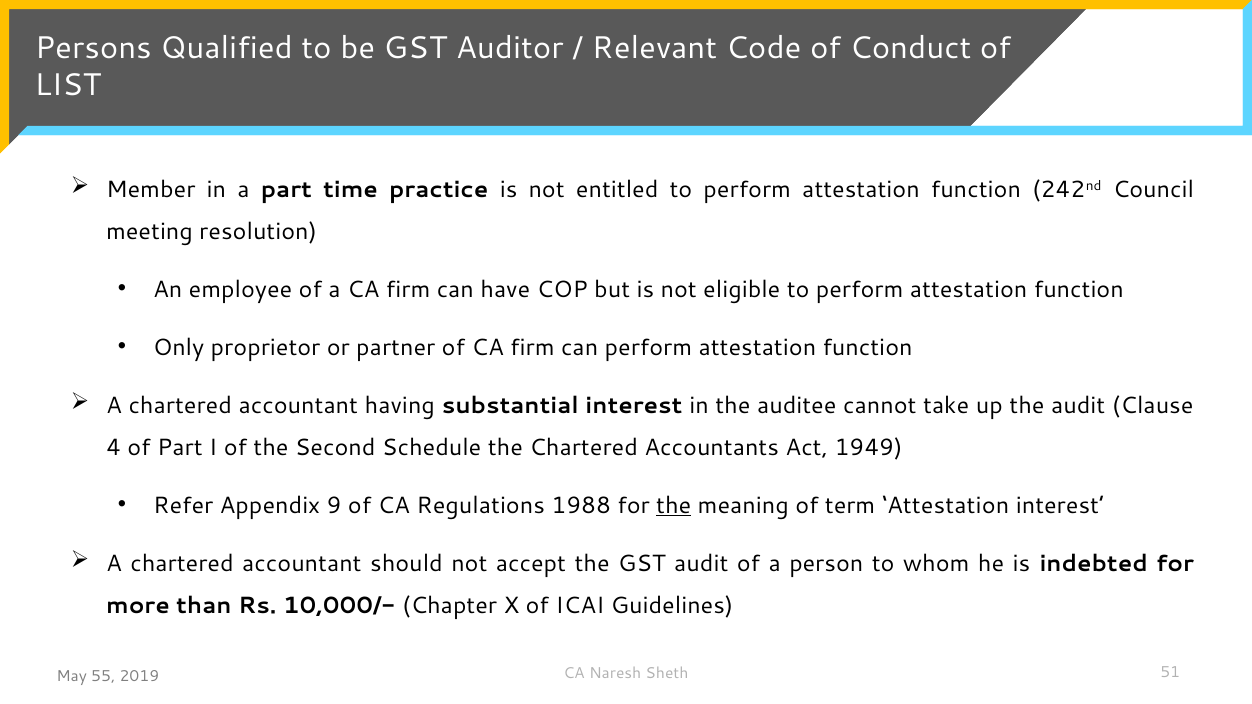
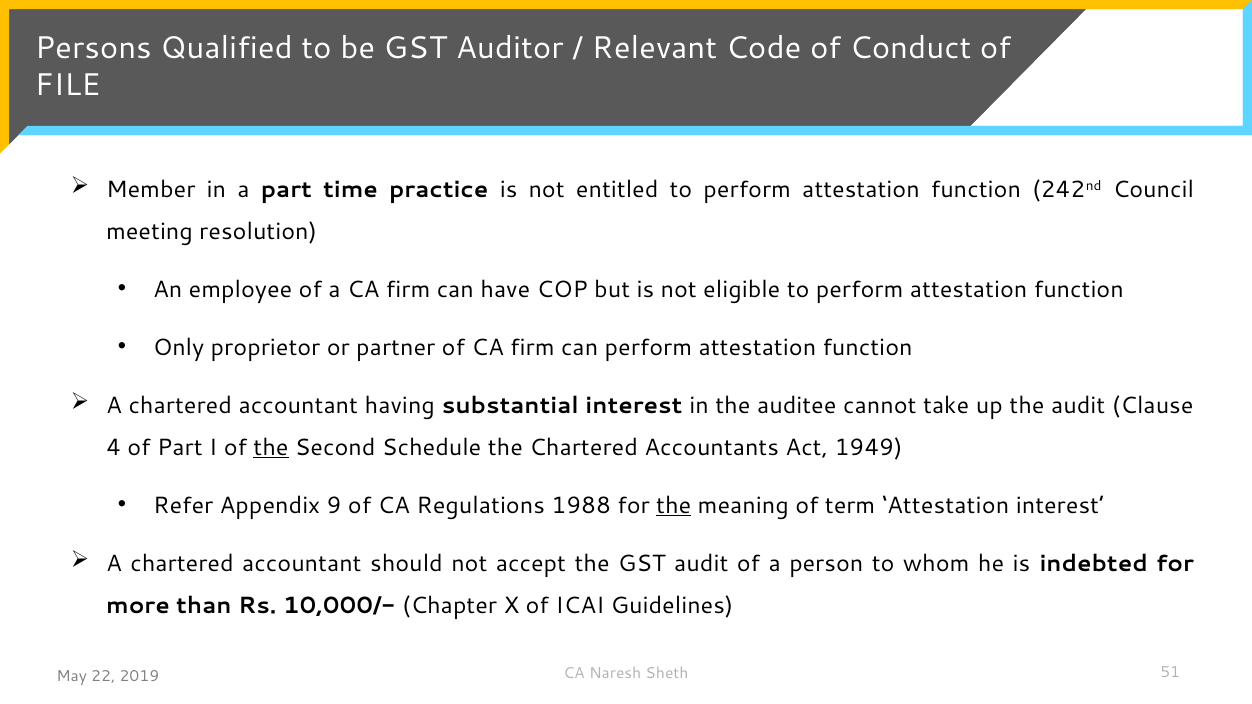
LIST: LIST -> FILE
the at (271, 448) underline: none -> present
55: 55 -> 22
